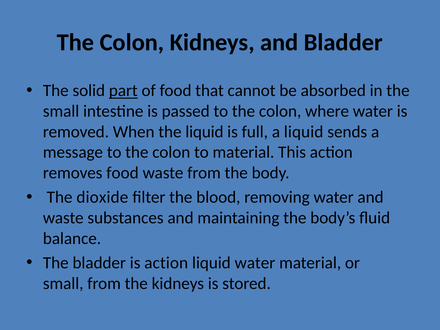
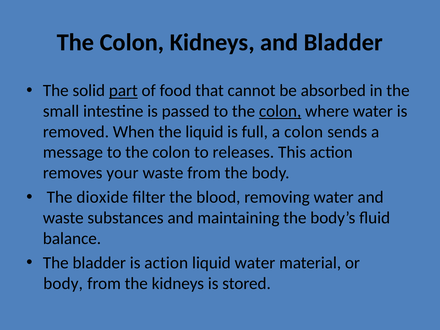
colon at (280, 111) underline: none -> present
a liquid: liquid -> colon
to material: material -> releases
removes food: food -> your
small at (63, 283): small -> body
